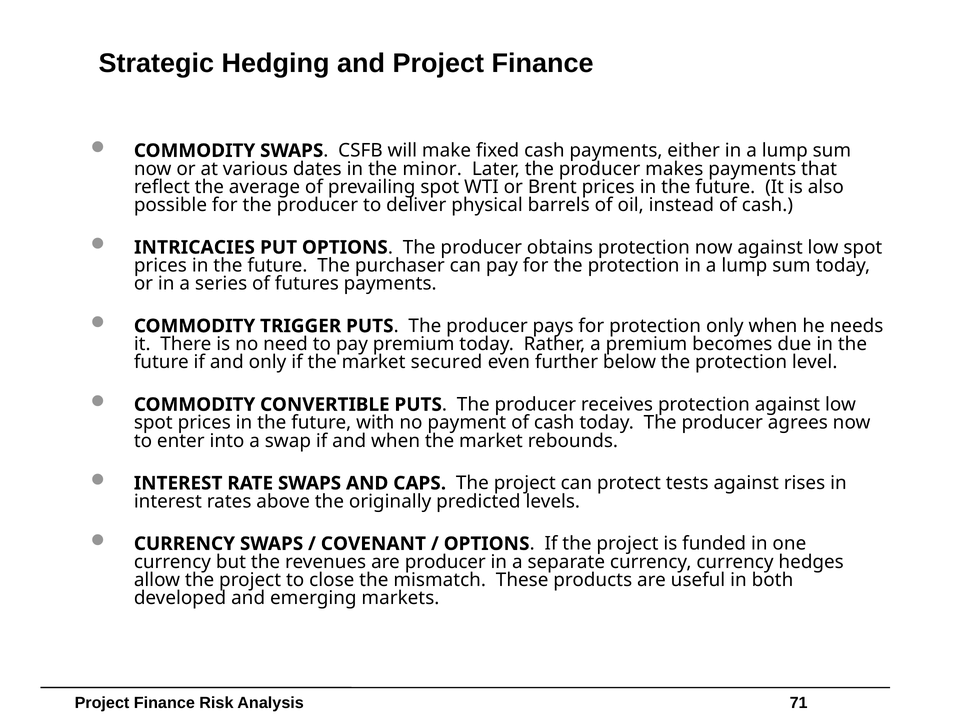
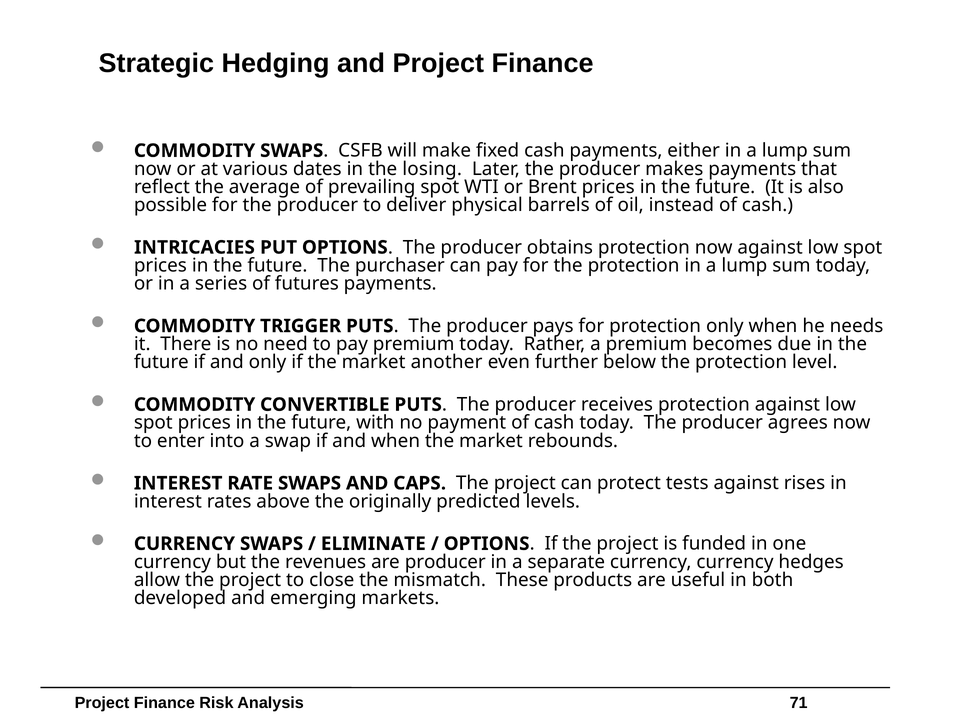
minor: minor -> losing
secured: secured -> another
COVENANT: COVENANT -> ELIMINATE
